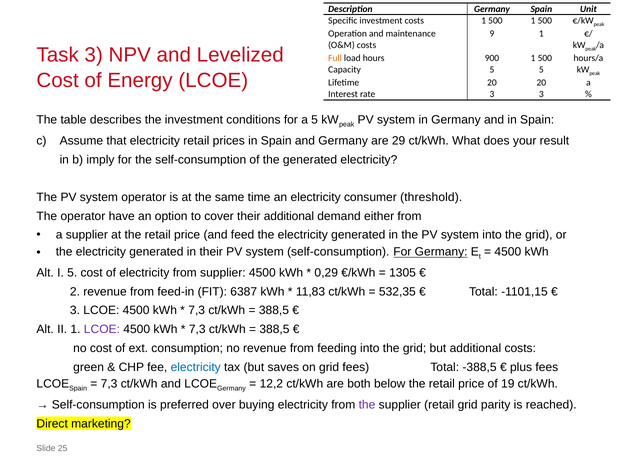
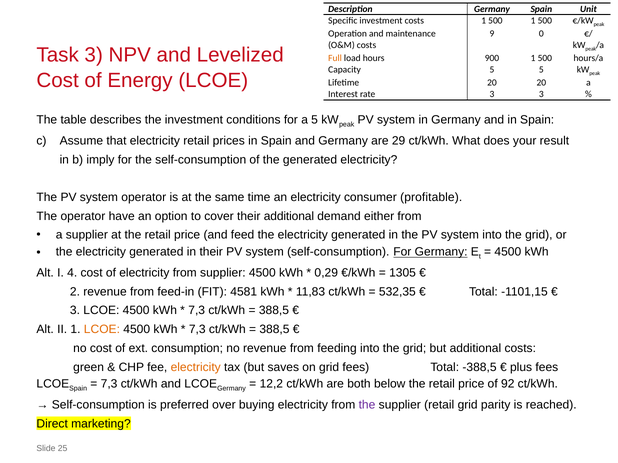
9 1: 1 -> 0
threshold: threshold -> profitable
I 5: 5 -> 4
6387: 6387 -> 4581
LCOE at (102, 330) colour: purple -> orange
electricity at (196, 367) colour: blue -> orange
19: 19 -> 92
